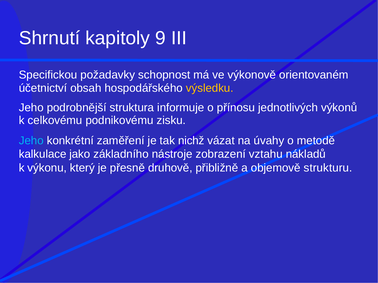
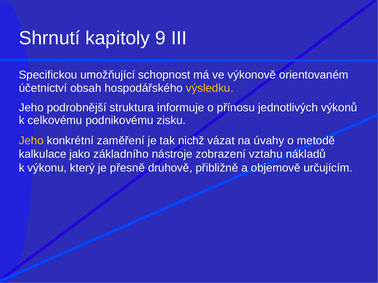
požadavky: požadavky -> umožňující
Jeho at (31, 141) colour: light blue -> yellow
strukturu: strukturu -> určujícím
